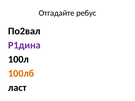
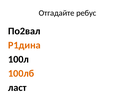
Р1дина colour: purple -> orange
